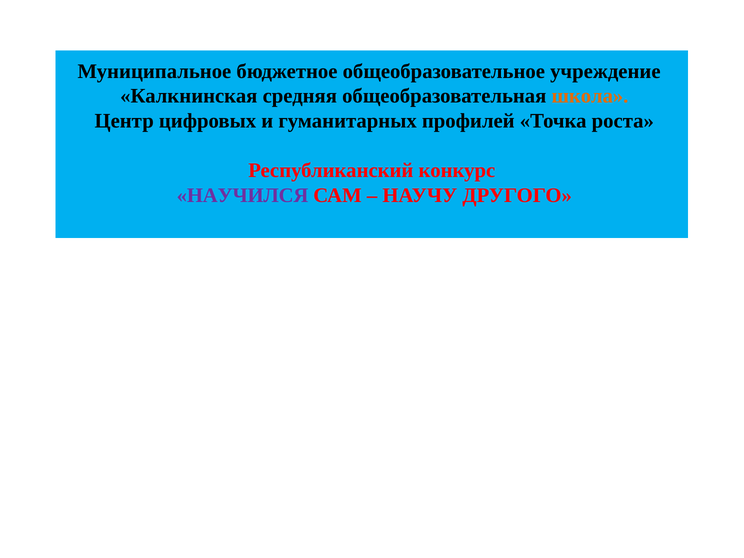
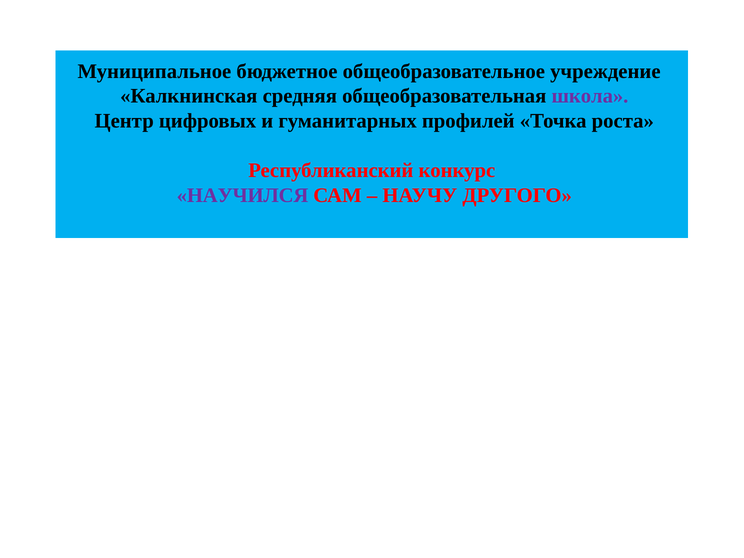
школа colour: orange -> purple
